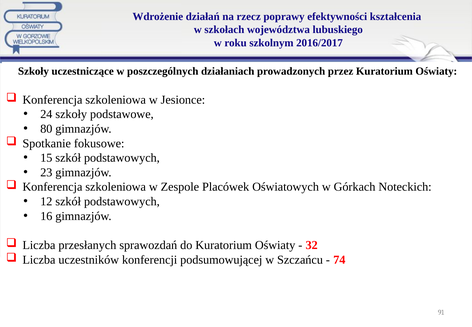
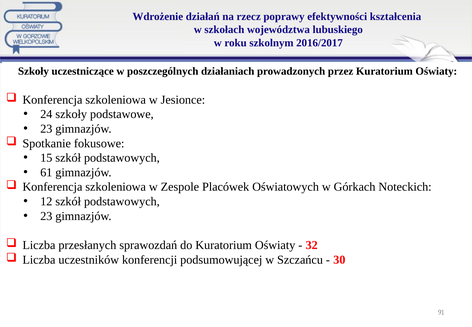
80 at (46, 129): 80 -> 23
23: 23 -> 61
16 at (46, 216): 16 -> 23
74: 74 -> 30
